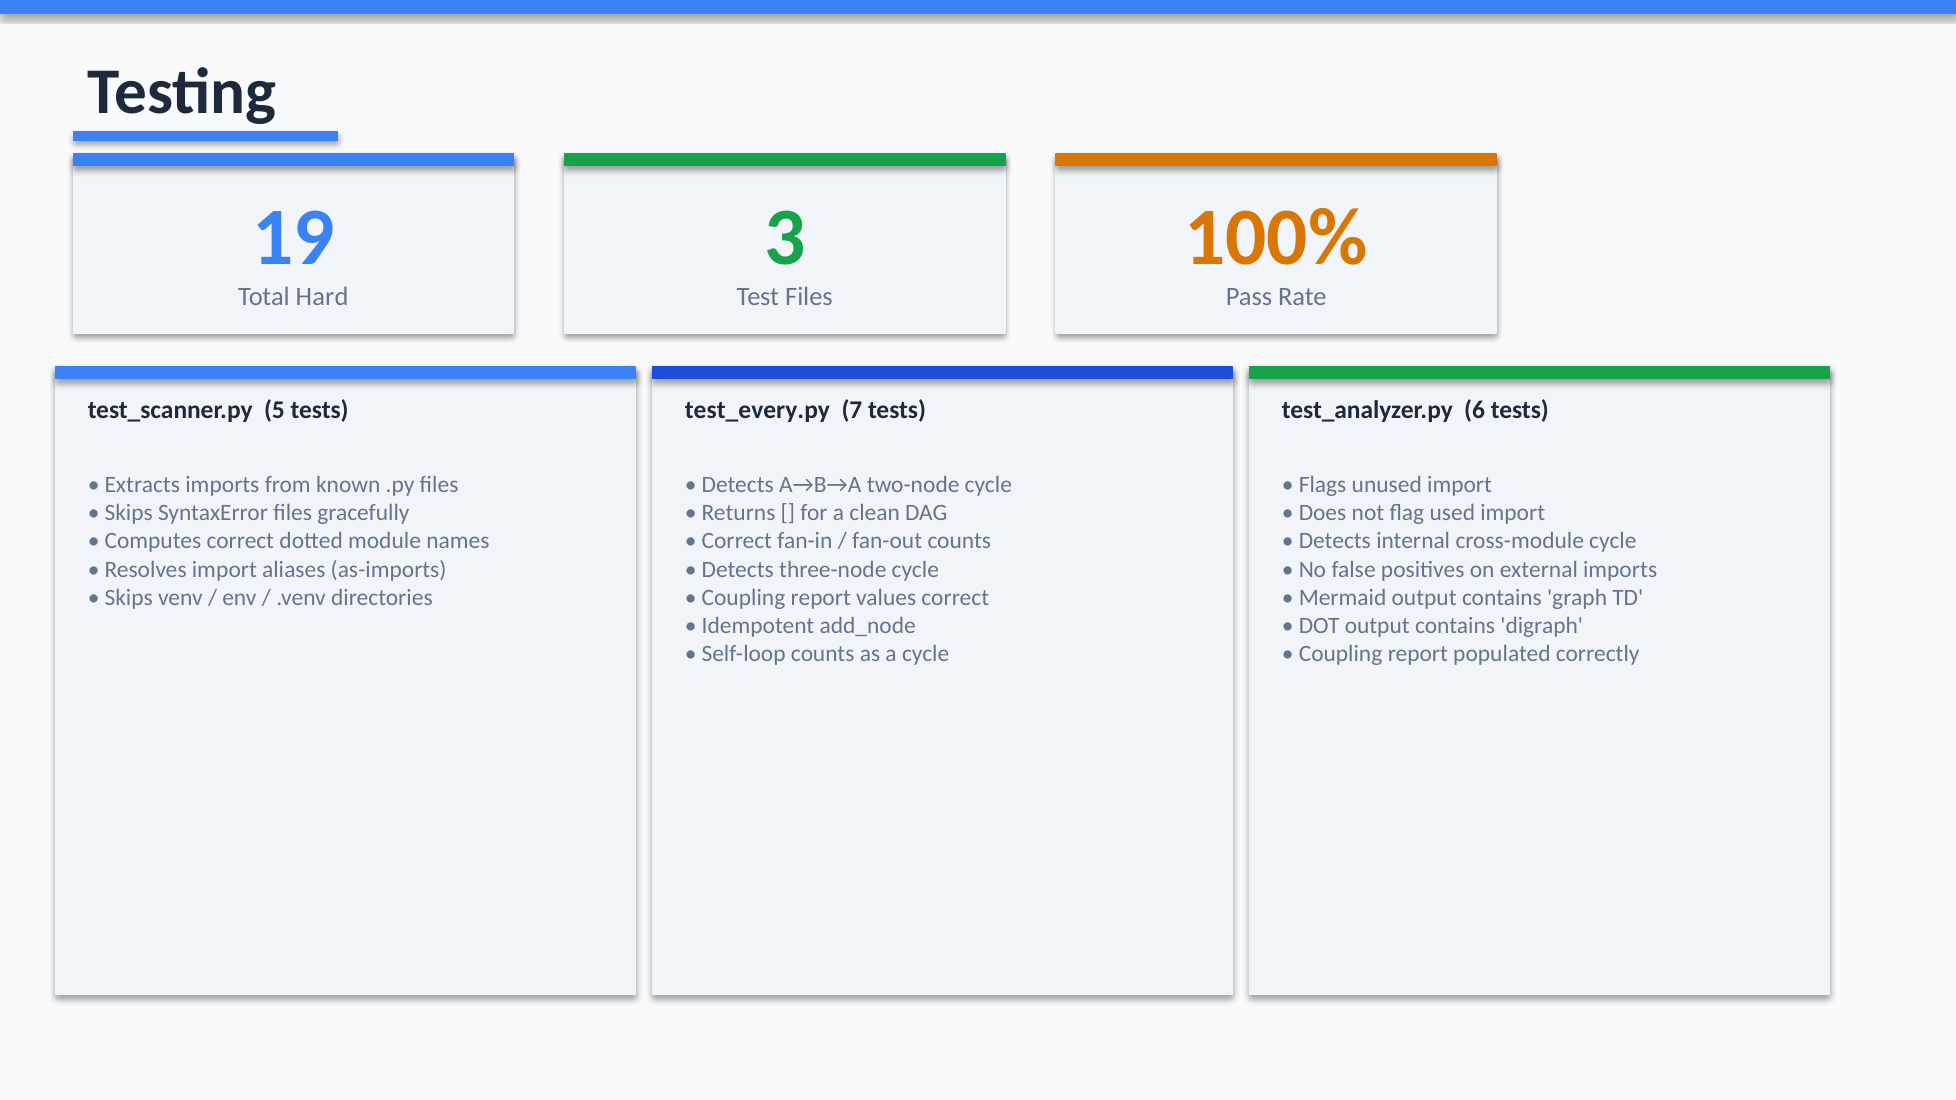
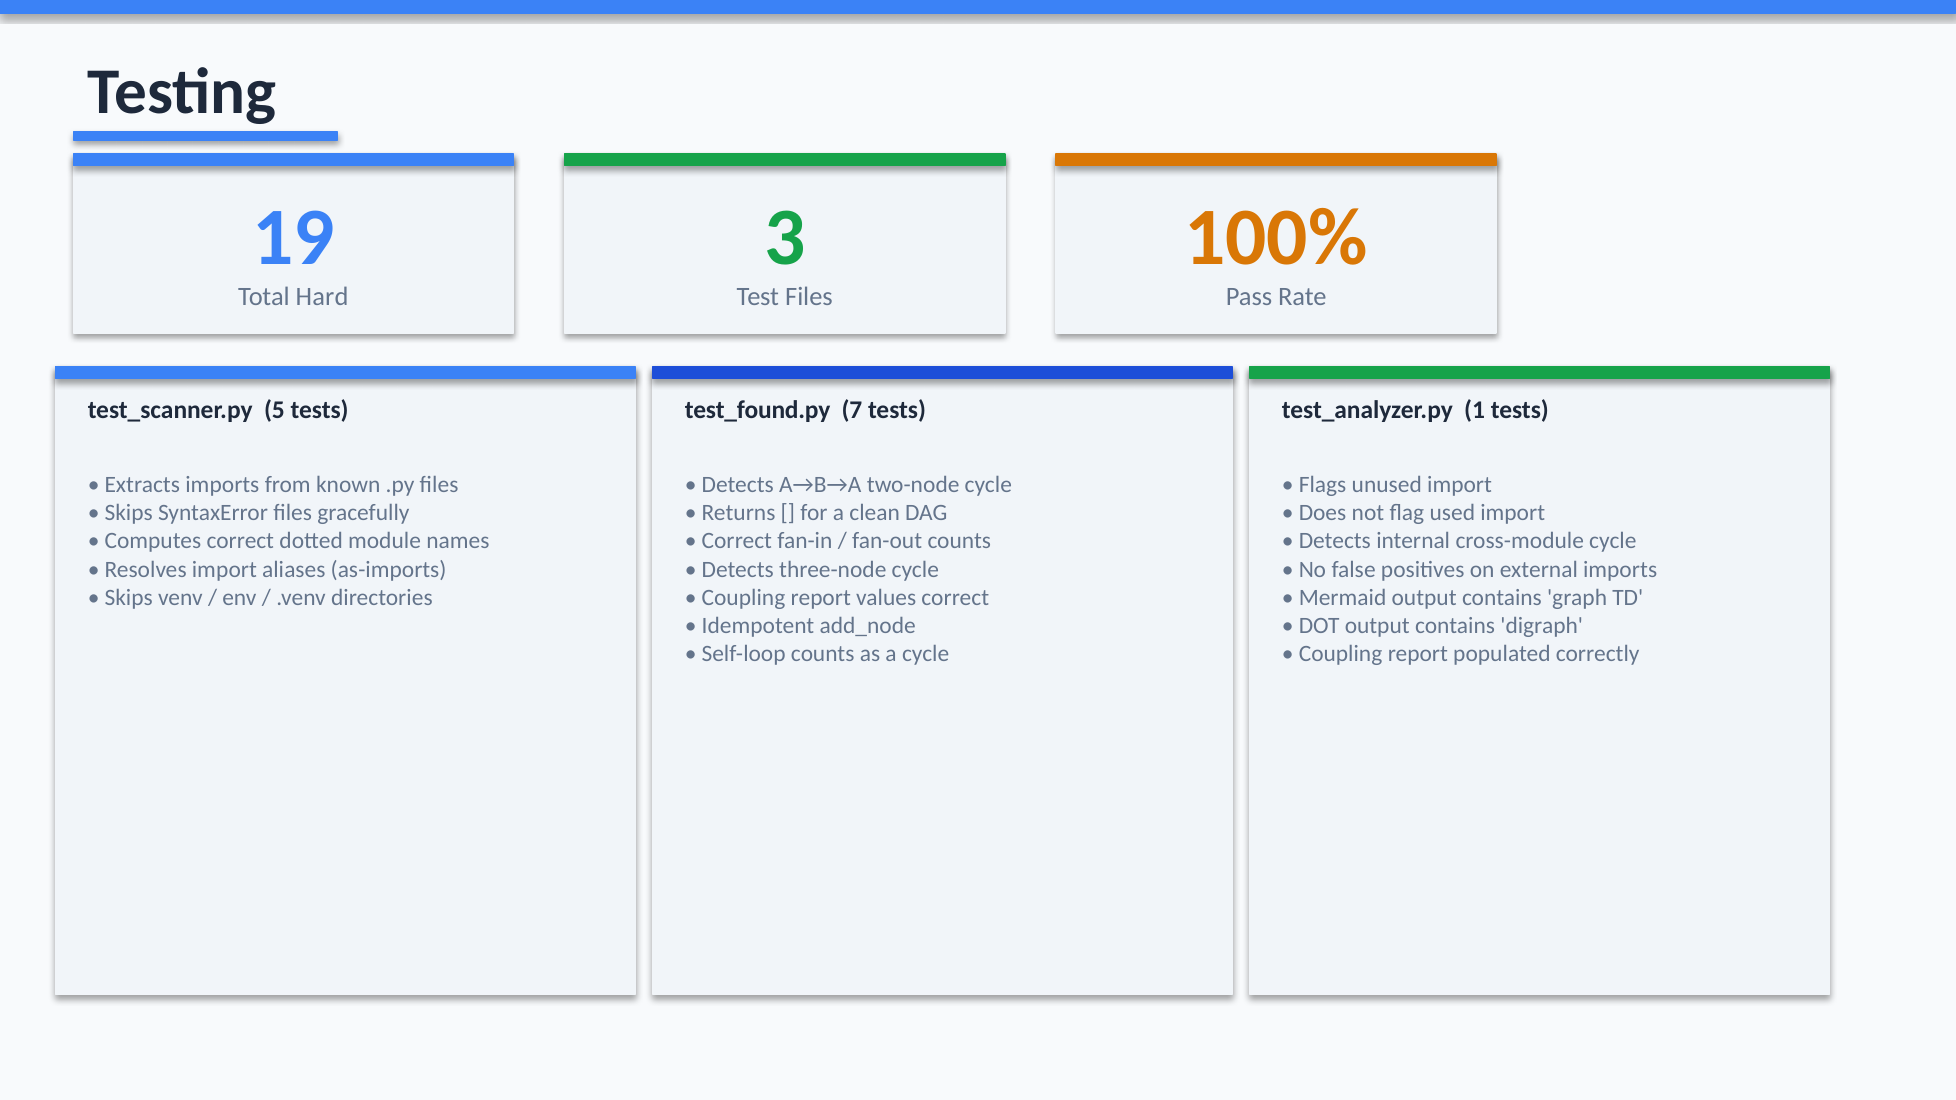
test_every.py: test_every.py -> test_found.py
6: 6 -> 1
